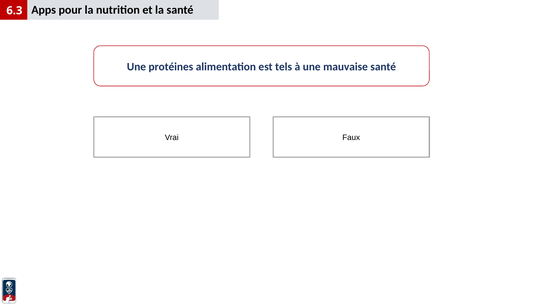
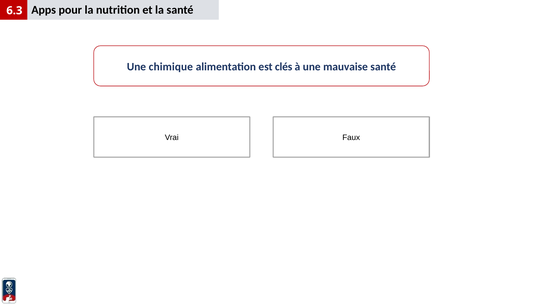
protéines: protéines -> chimique
tels: tels -> clés
